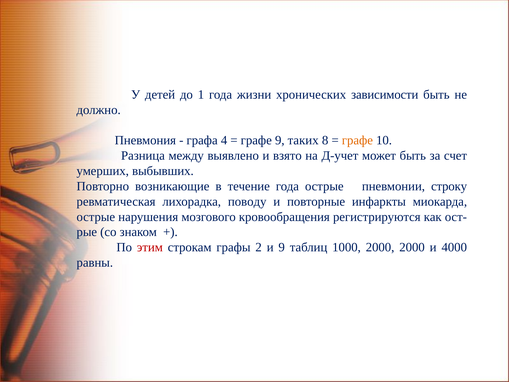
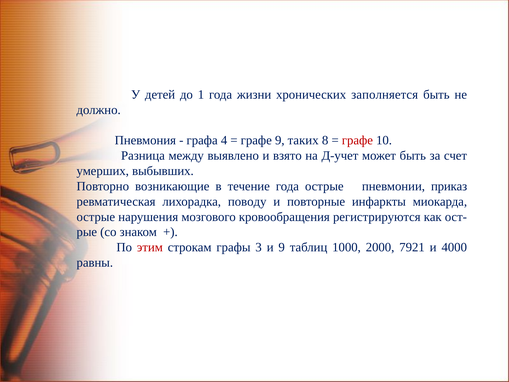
зависимости: зависимости -> заполняется
графе at (357, 140) colour: orange -> red
строку: строку -> приказ
2: 2 -> 3
2000 2000: 2000 -> 7921
